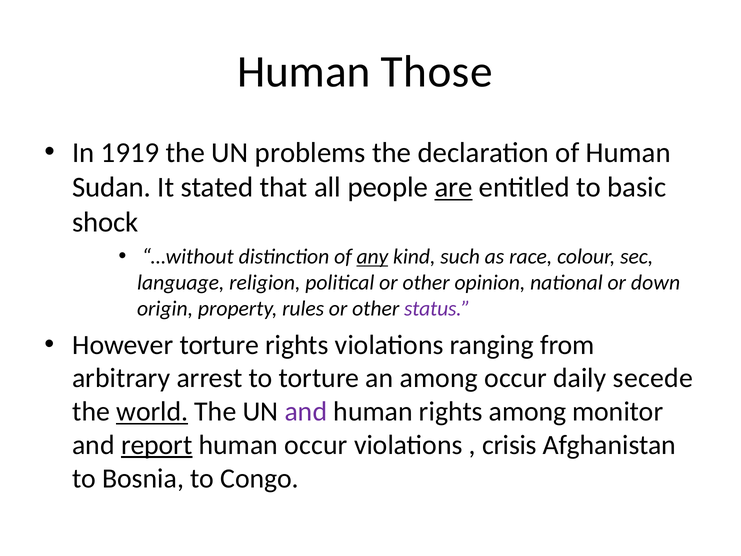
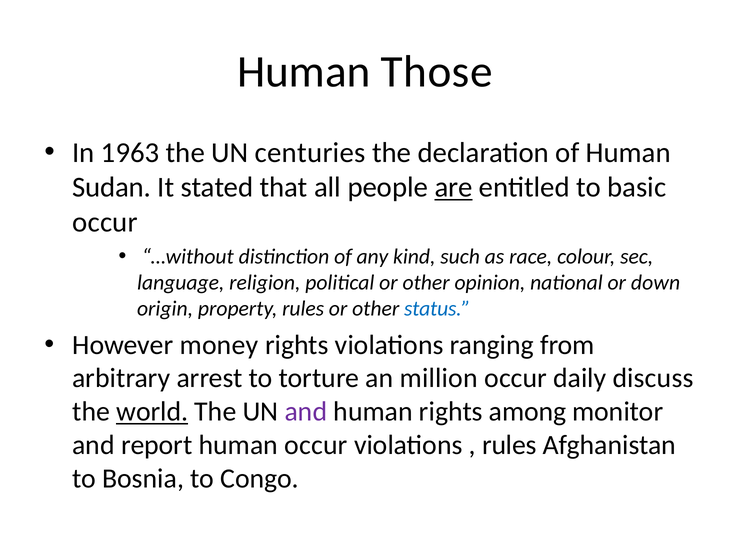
1919: 1919 -> 1963
problems: problems -> centuries
shock at (105, 222): shock -> occur
any underline: present -> none
status colour: purple -> blue
However torture: torture -> money
an among: among -> million
secede: secede -> discuss
report underline: present -> none
crisis at (509, 445): crisis -> rules
